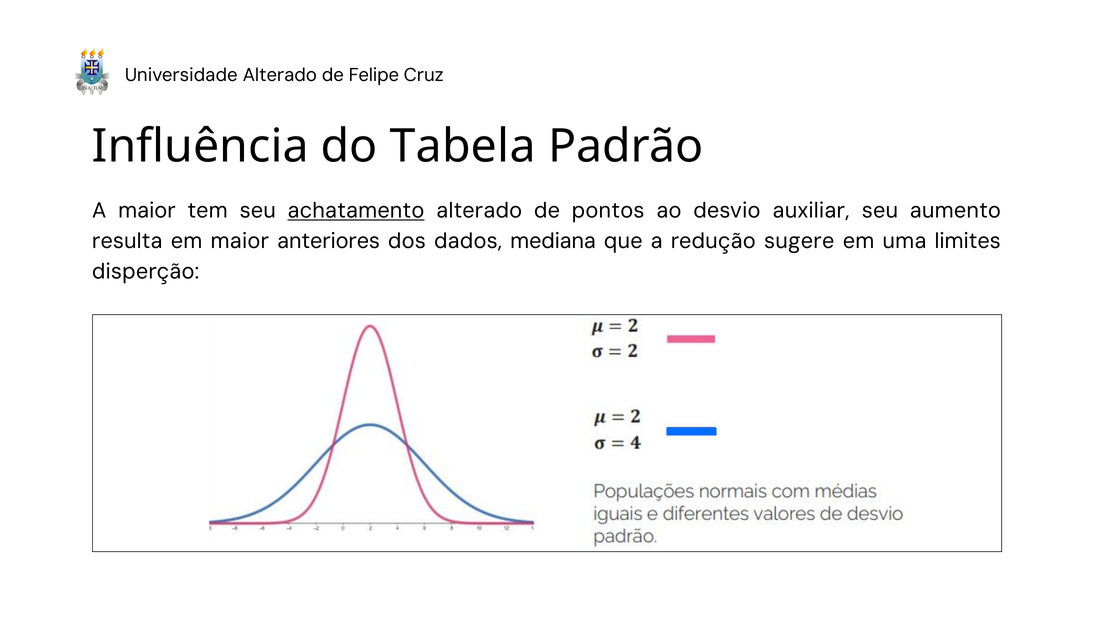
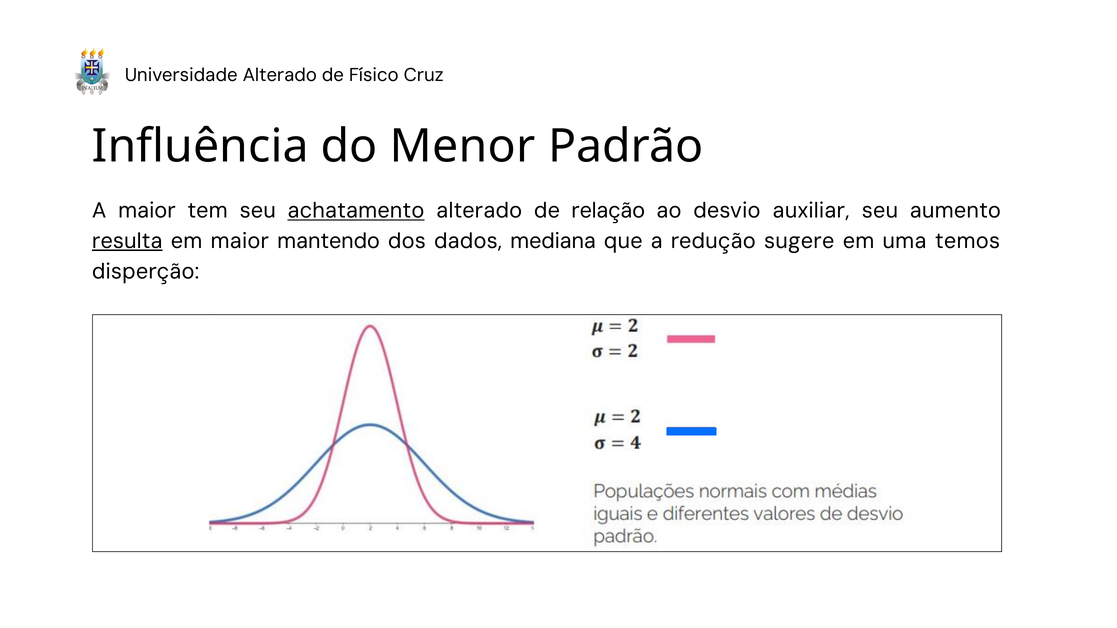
Felipe: Felipe -> Físico
Tabela: Tabela -> Menor
pontos: pontos -> relação
resulta underline: none -> present
anteriores: anteriores -> mantendo
limites: limites -> temos
